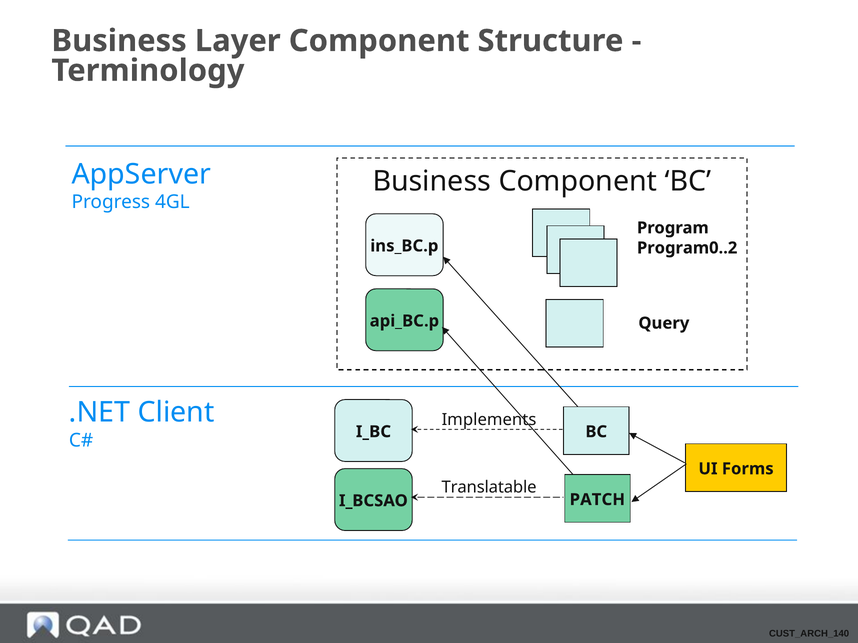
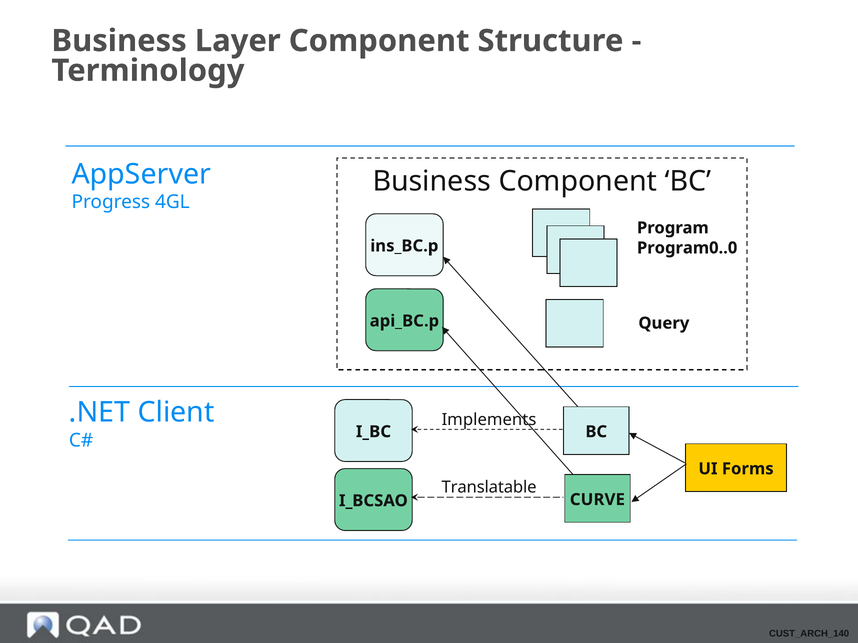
Program0..2: Program0..2 -> Program0..0
PATCH: PATCH -> CURVE
